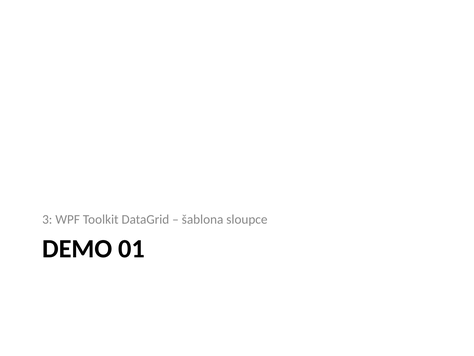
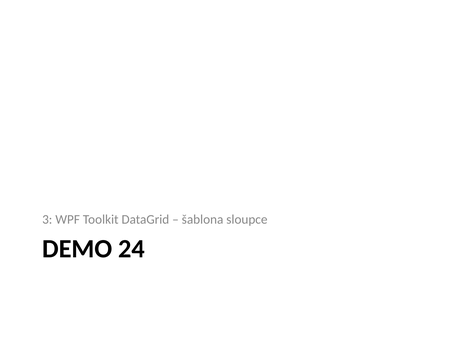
01: 01 -> 24
